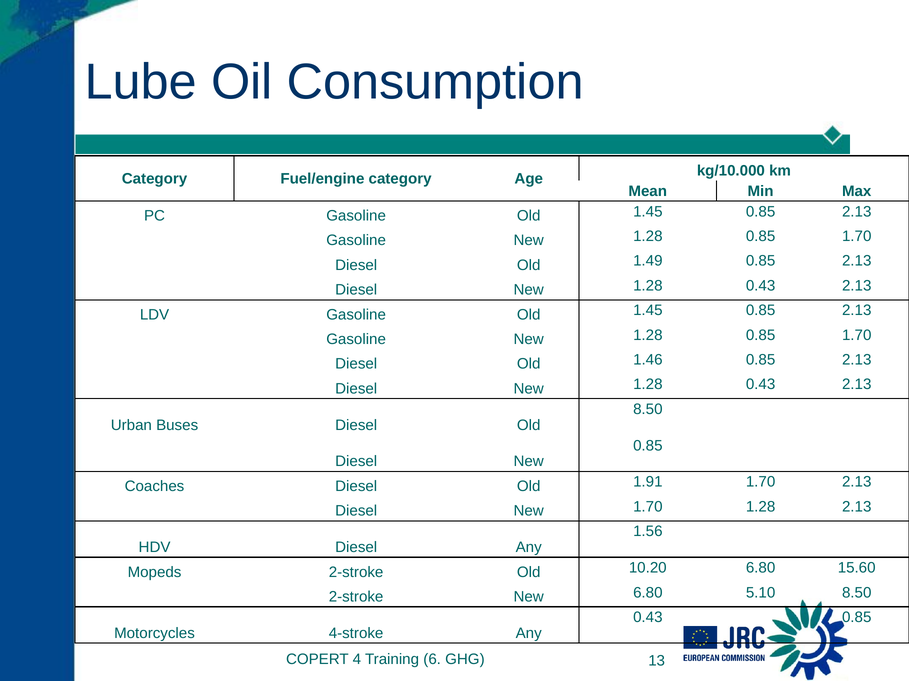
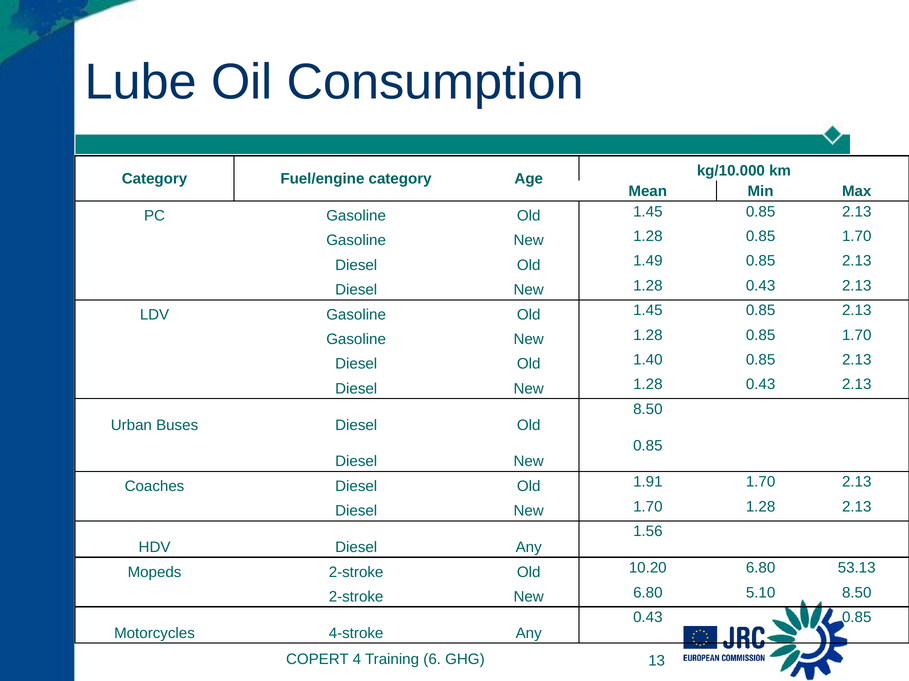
1.46: 1.46 -> 1.40
15.60: 15.60 -> 53.13
